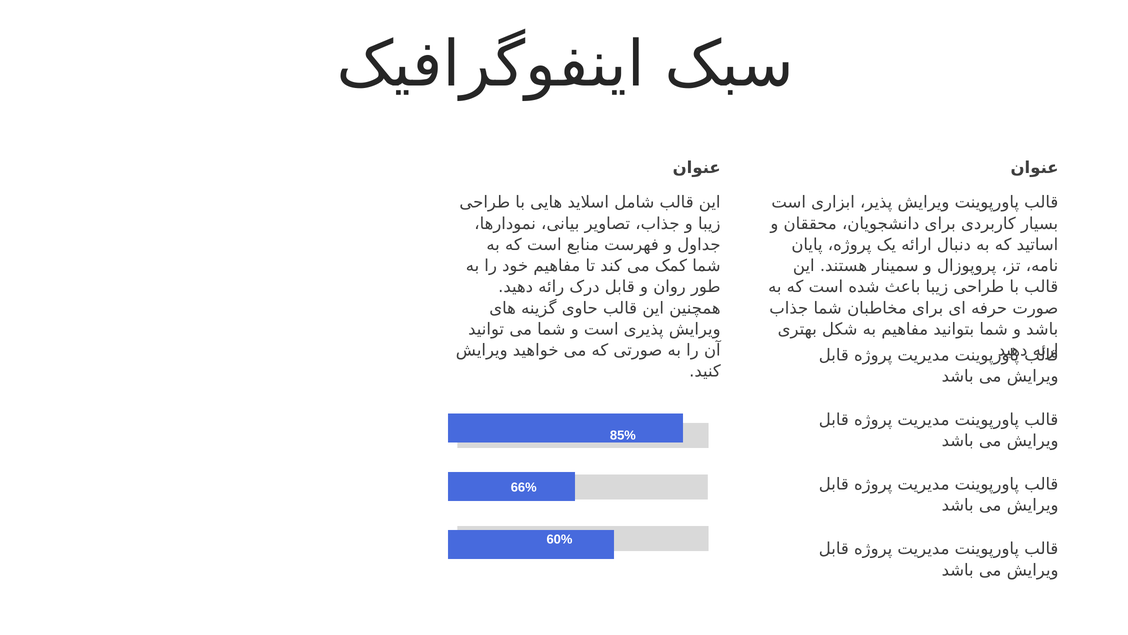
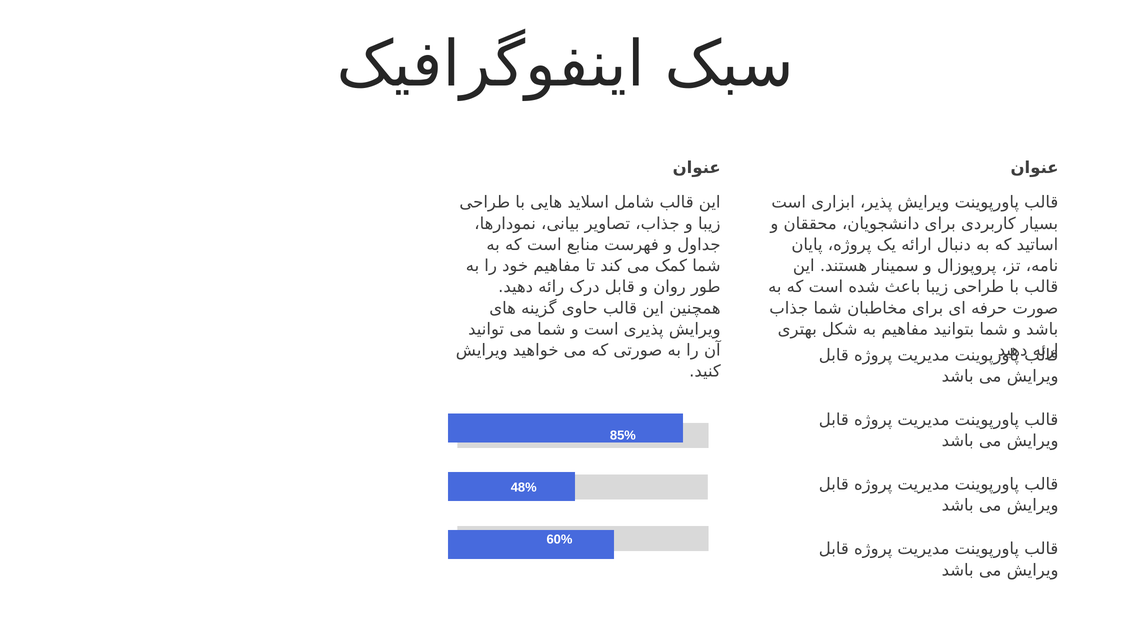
66%: 66% -> 48%
